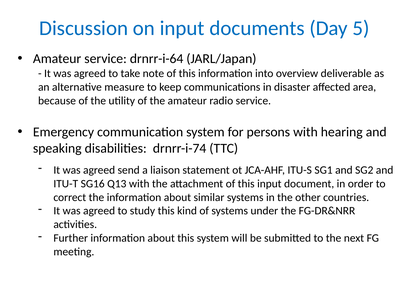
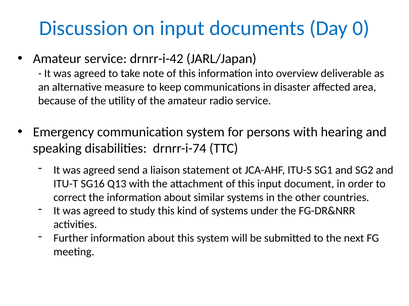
5: 5 -> 0
drnrr-i-64: drnrr-i-64 -> drnrr-i-42
